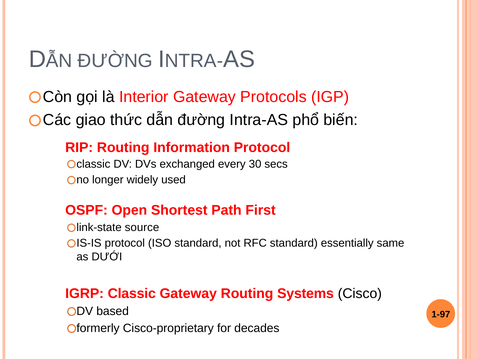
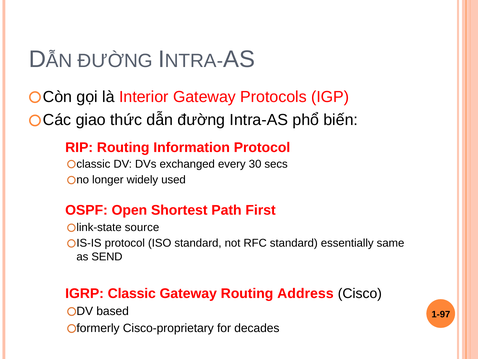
DƯỚI: DƯỚI -> SEND
Systems: Systems -> Address
